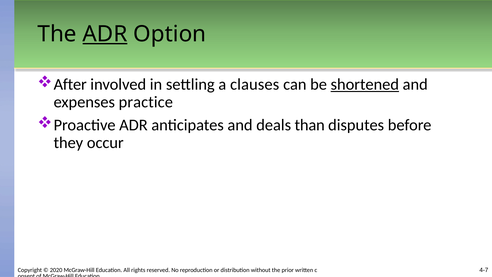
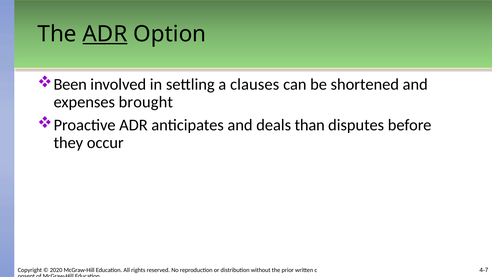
After: After -> Been
shortened underline: present -> none
practice: practice -> brought
